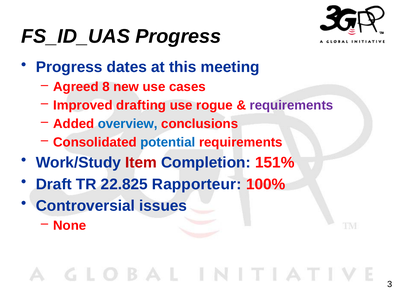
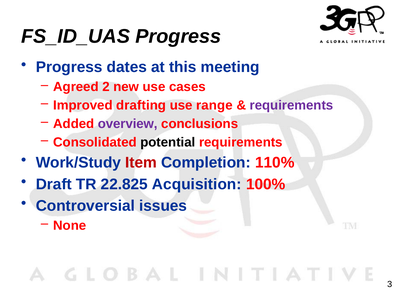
8: 8 -> 2
rogue: rogue -> range
overview colour: blue -> purple
potential colour: blue -> black
151%: 151% -> 110%
Rapporteur: Rapporteur -> Acquisition
